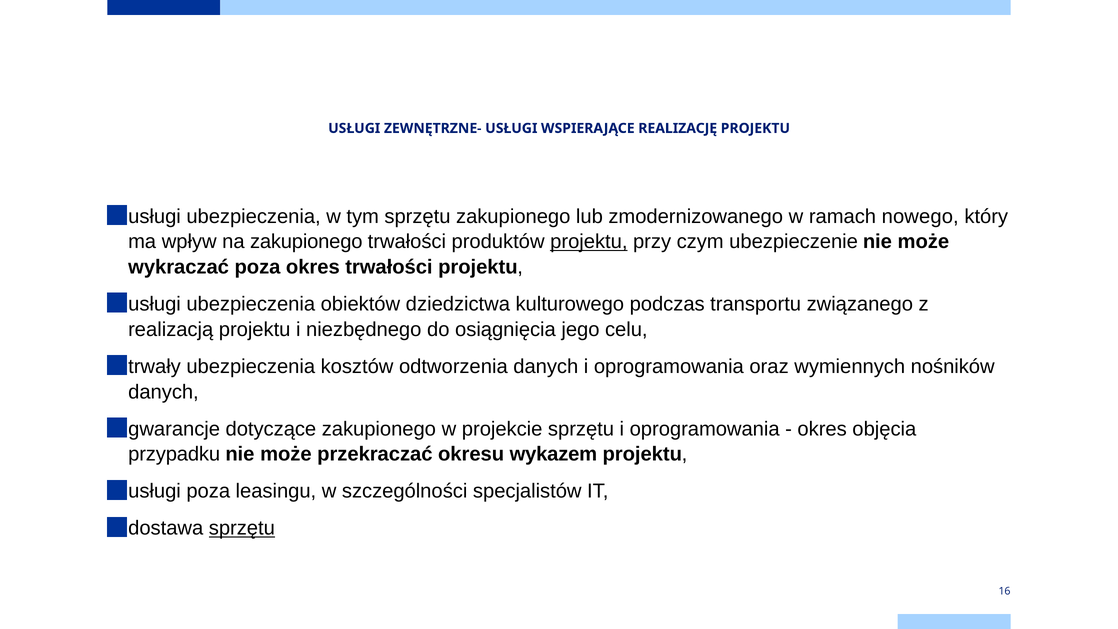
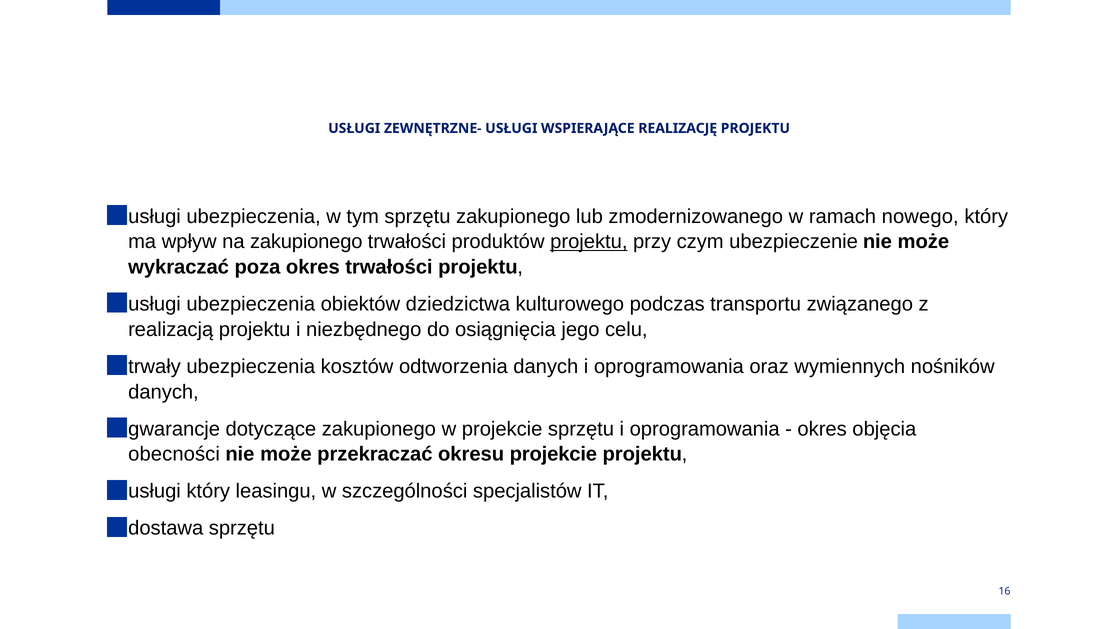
przypadku: przypadku -> obecności
okresu wykazem: wykazem -> projekcie
usługi poza: poza -> który
sprzętu at (242, 528) underline: present -> none
